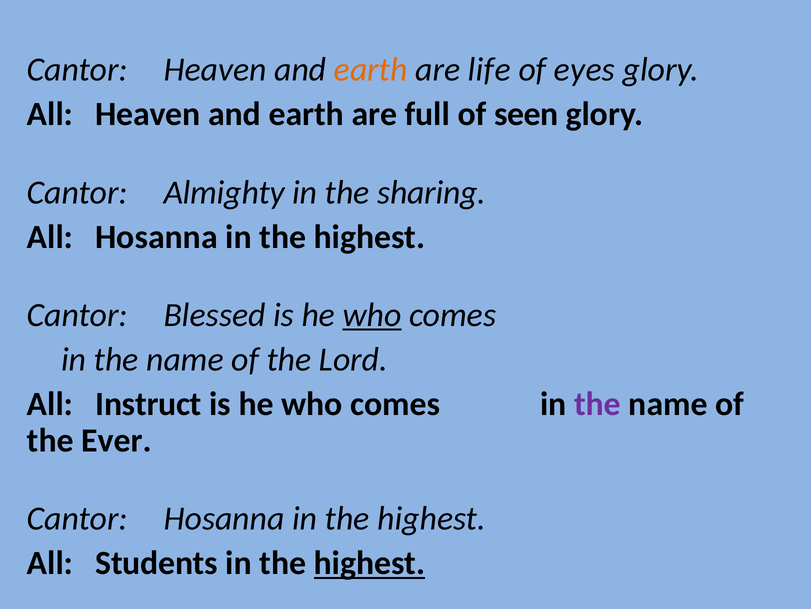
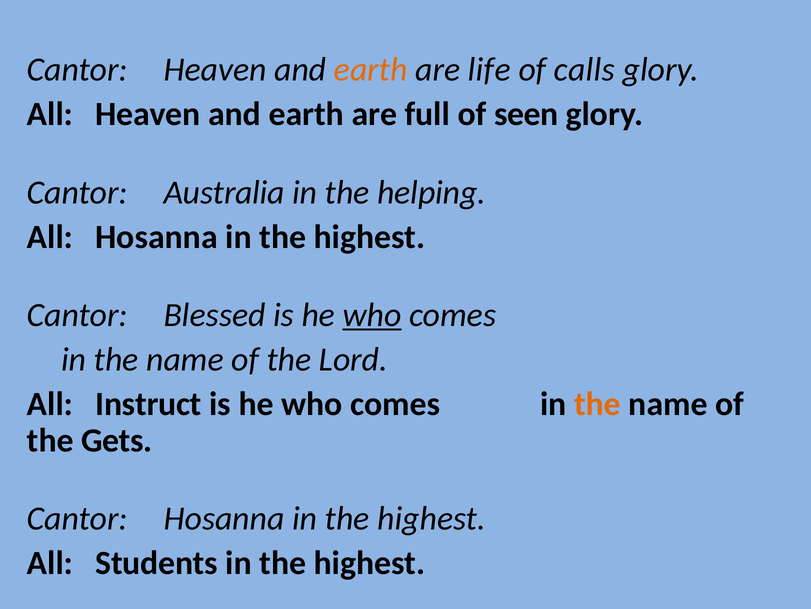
eyes: eyes -> calls
Almighty: Almighty -> Australia
sharing: sharing -> helping
the at (597, 404) colour: purple -> orange
Ever: Ever -> Gets
highest at (369, 563) underline: present -> none
